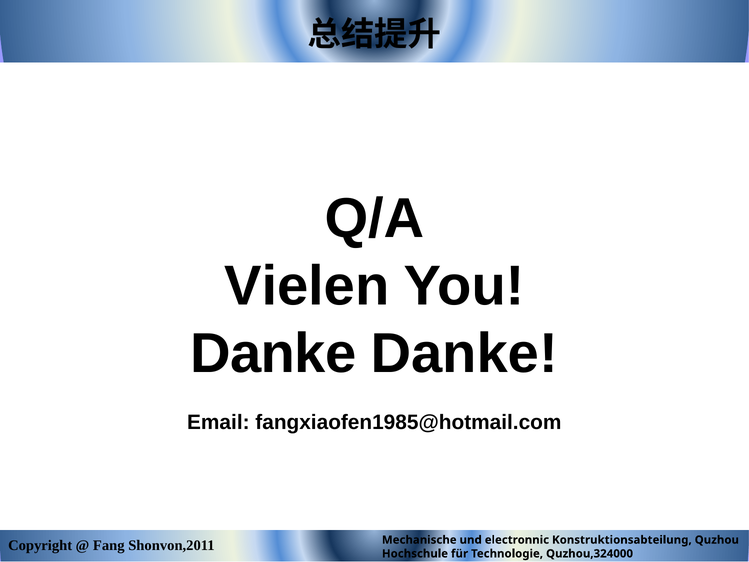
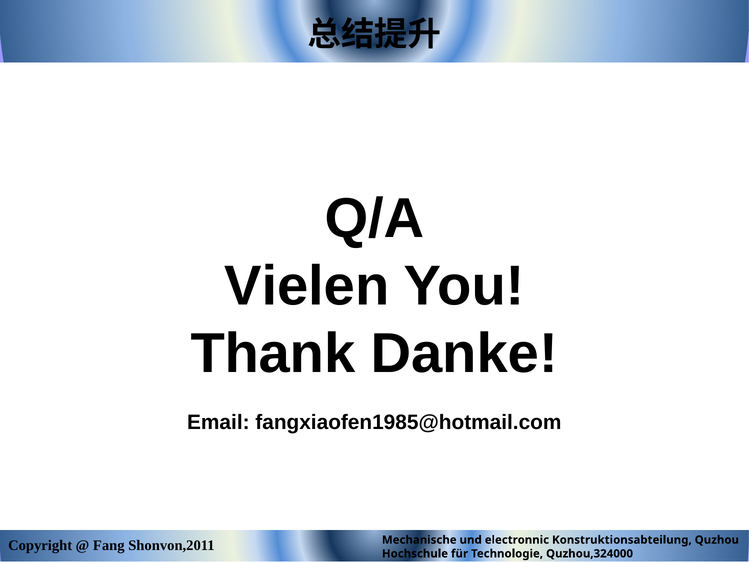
Danke at (273, 353): Danke -> Thank
